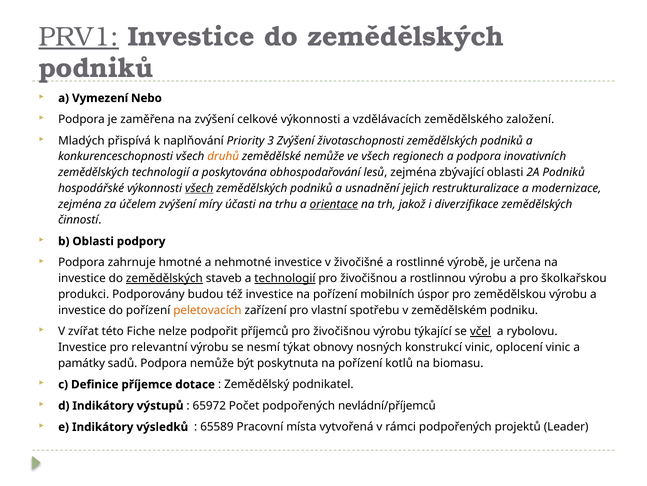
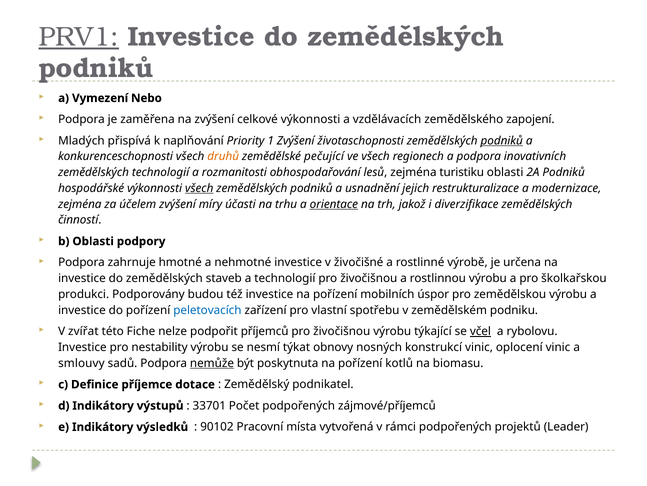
založení: založení -> zapojení
3: 3 -> 1
podniků at (502, 140) underline: none -> present
zemědělské nemůže: nemůže -> pečující
poskytována: poskytována -> rozmanitosti
zbývající: zbývající -> turistiku
zemědělských at (164, 278) underline: present -> none
technologií at (285, 278) underline: present -> none
peletovacích colour: orange -> blue
relevantní: relevantní -> nestability
památky: památky -> smlouvy
nemůže at (212, 363) underline: none -> present
65972: 65972 -> 33701
nevládní/příjemců: nevládní/příjemců -> zájmové/příjemců
65589: 65589 -> 90102
